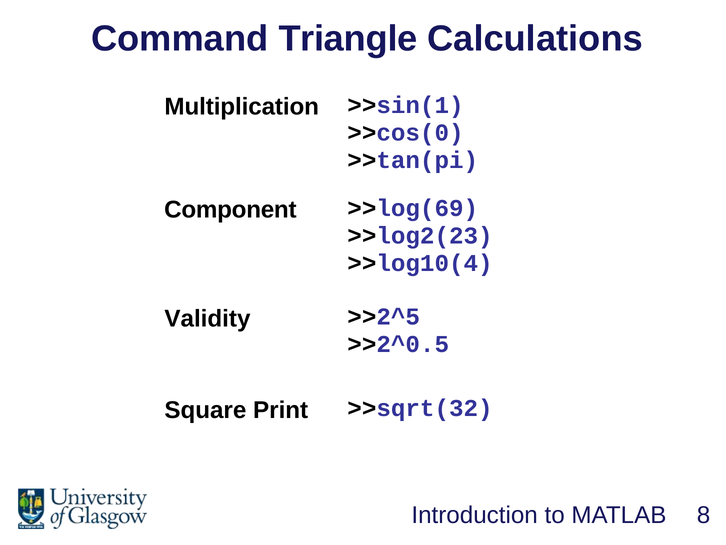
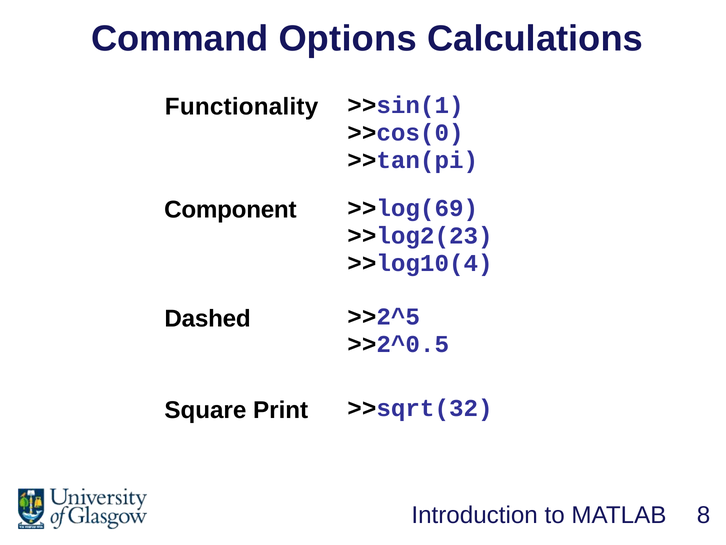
Triangle: Triangle -> Options
Multiplication: Multiplication -> Functionality
Validity: Validity -> Dashed
